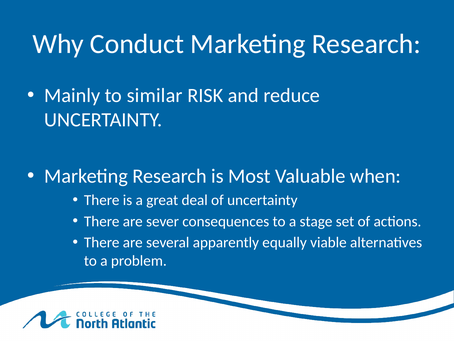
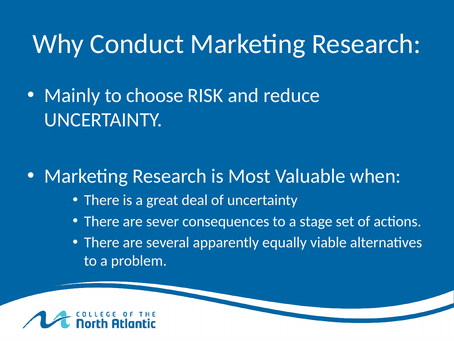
similar: similar -> choose
